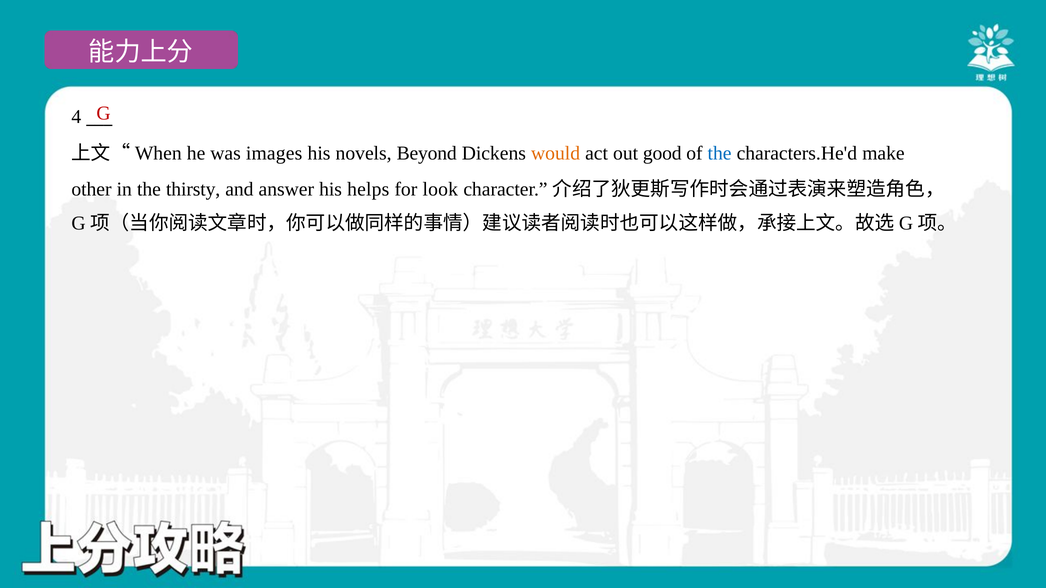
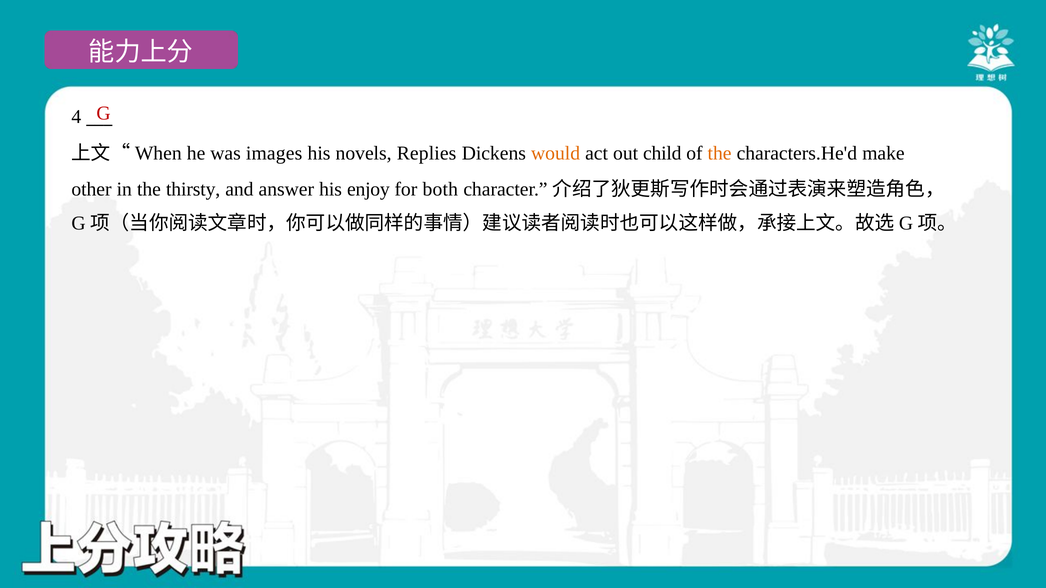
Beyond: Beyond -> Replies
good: good -> child
the at (720, 153) colour: blue -> orange
helps: helps -> enjoy
look: look -> both
